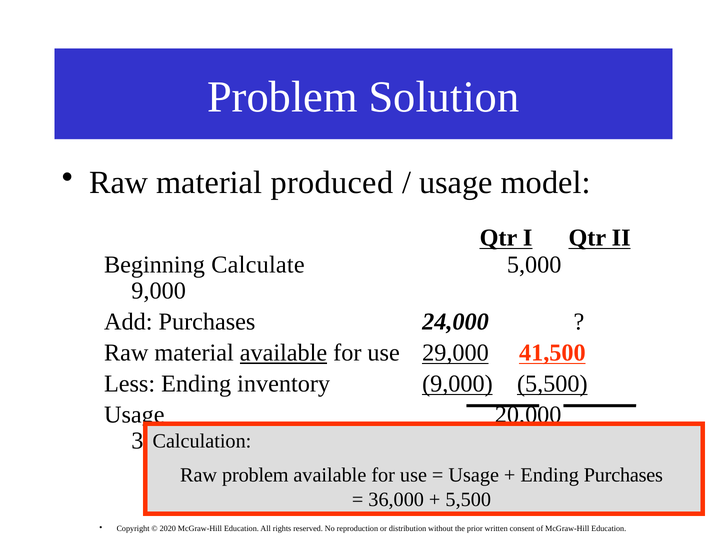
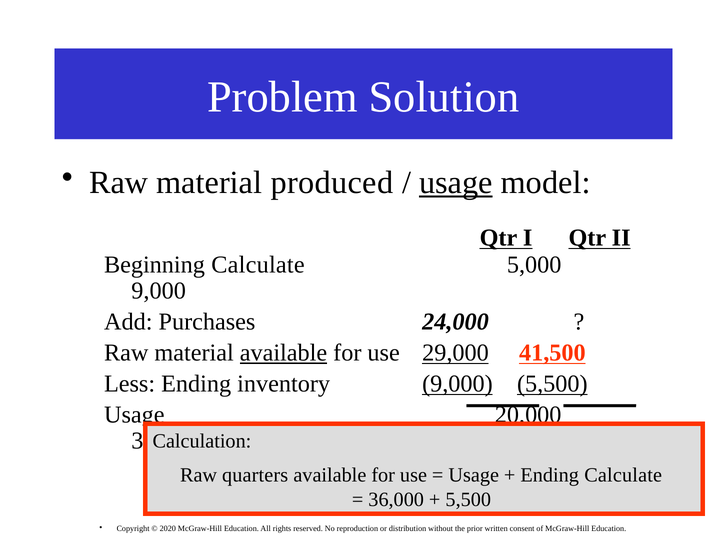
usage at (456, 183) underline: none -> present
Raw problem: problem -> quarters
Ending Purchases: Purchases -> Calculate
